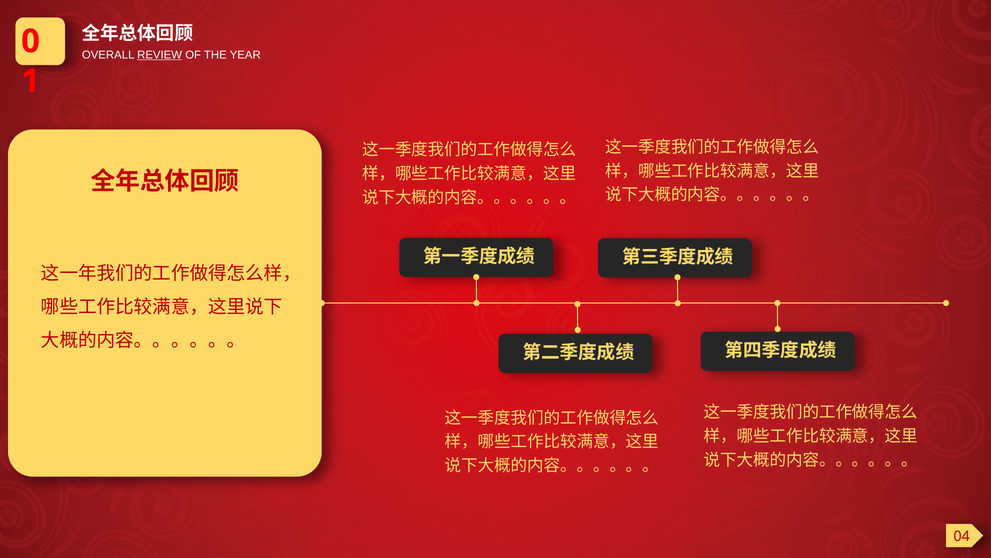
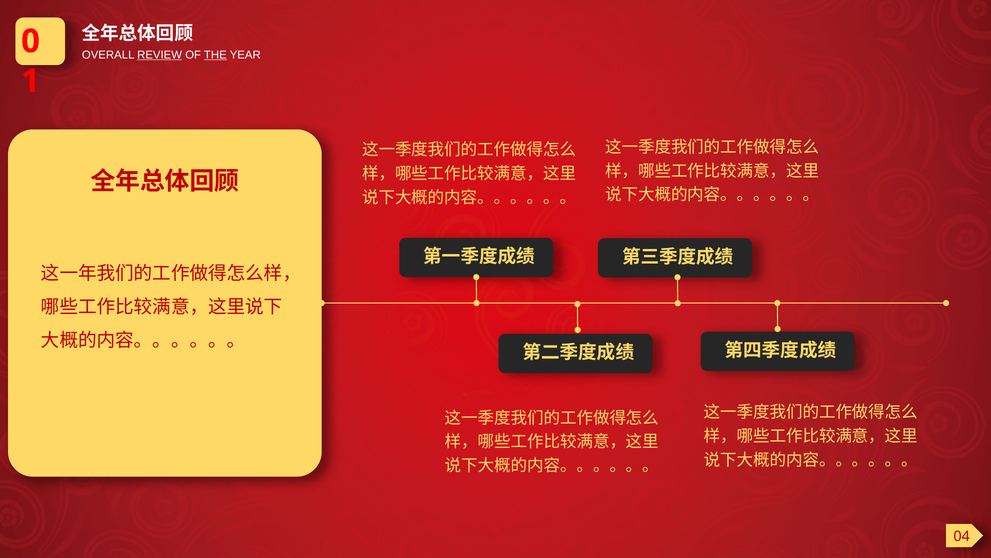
THE underline: none -> present
